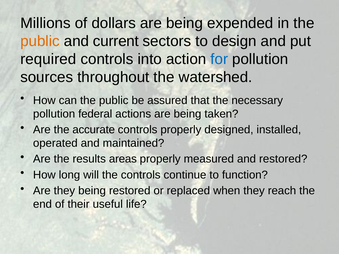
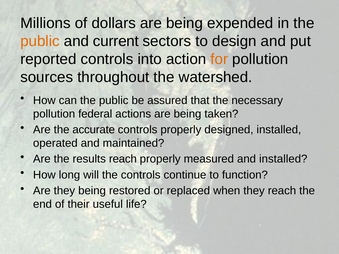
required: required -> reported
for colour: blue -> orange
results areas: areas -> reach
and restored: restored -> installed
